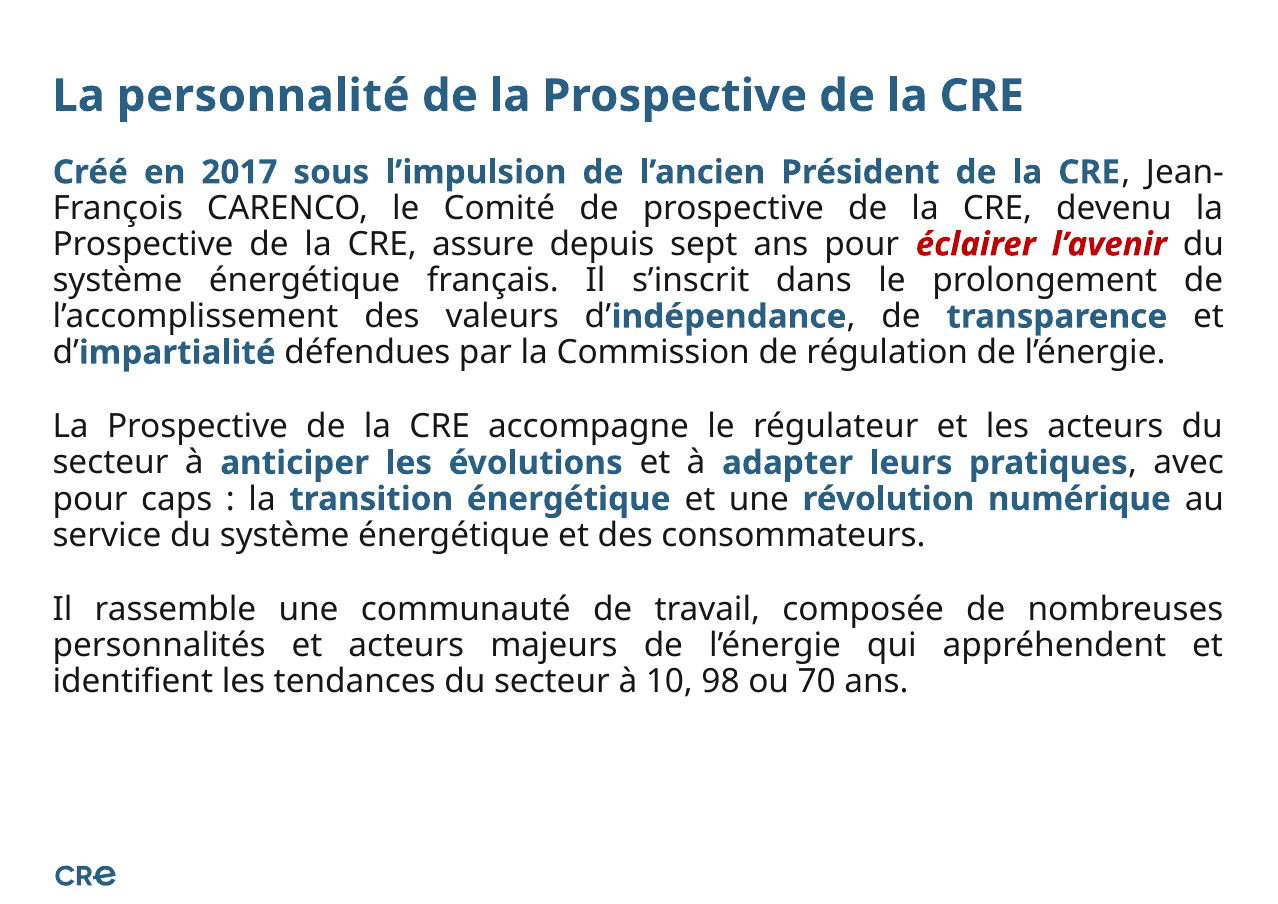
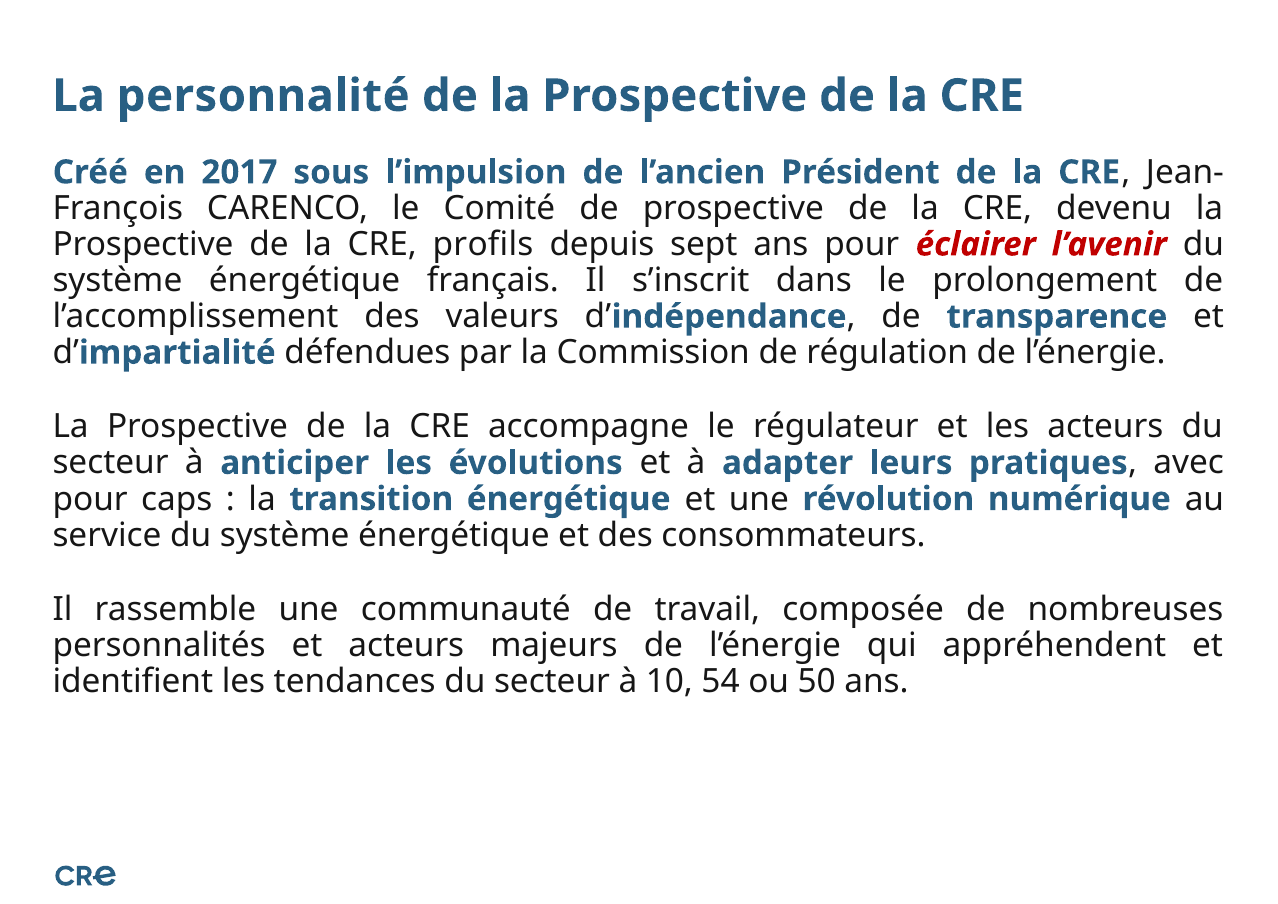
assure: assure -> profils
98: 98 -> 54
70: 70 -> 50
